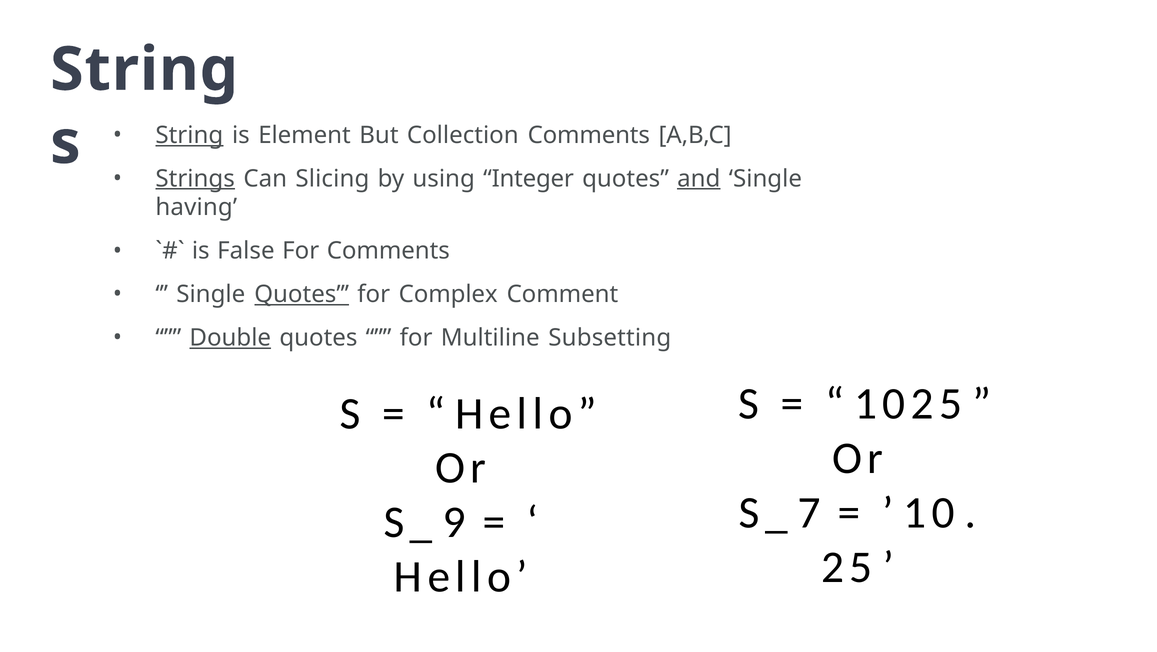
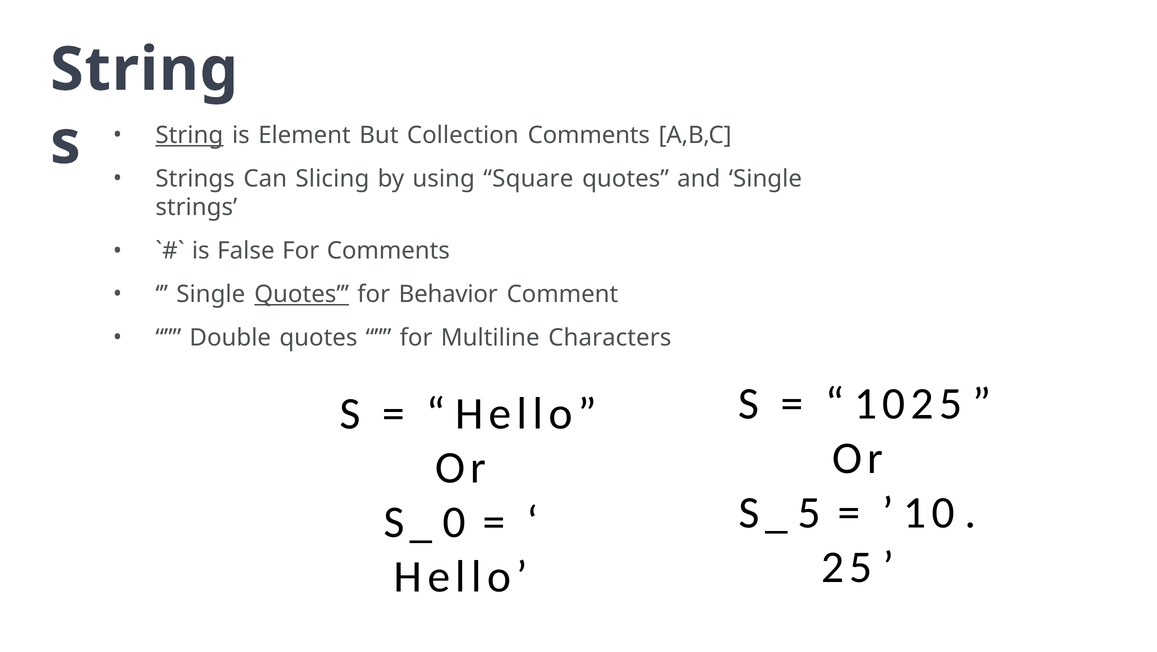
Strings at (195, 179) underline: present -> none
Integer: Integer -> Square
and underline: present -> none
having at (196, 207): having -> strings
Complex: Complex -> Behavior
Double underline: present -> none
Subsetting: Subsetting -> Characters
7: 7 -> 5
9: 9 -> 0
